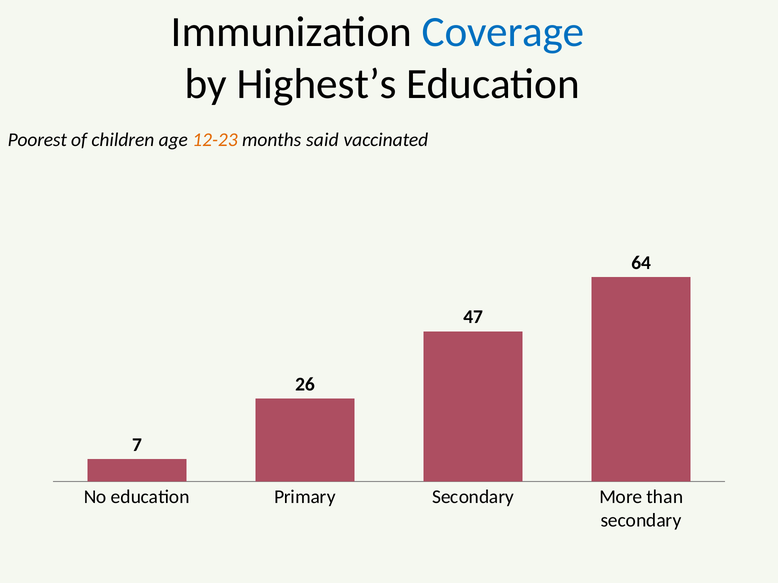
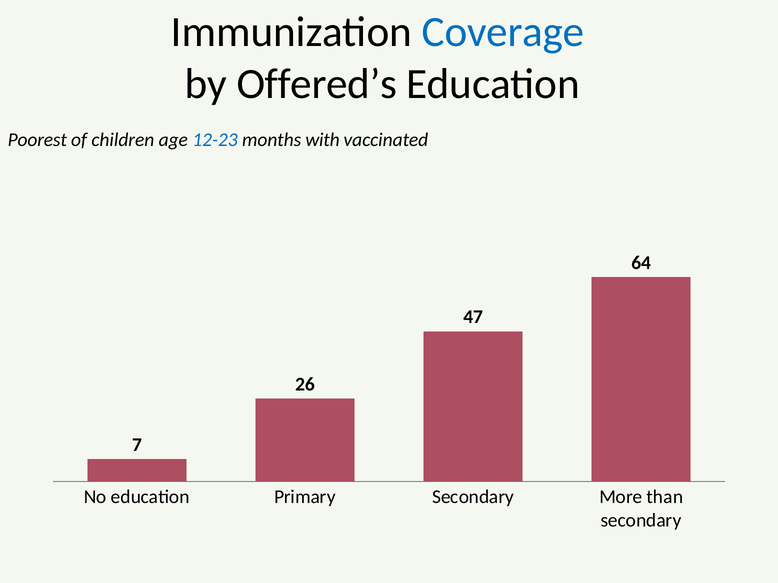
Highest’s: Highest’s -> Offered’s
12-23 colour: orange -> blue
said: said -> with
